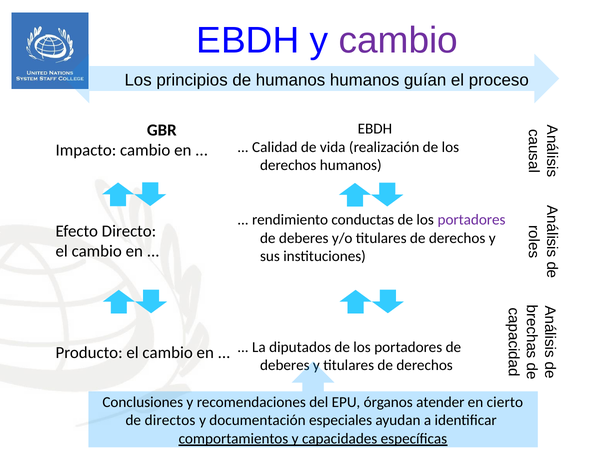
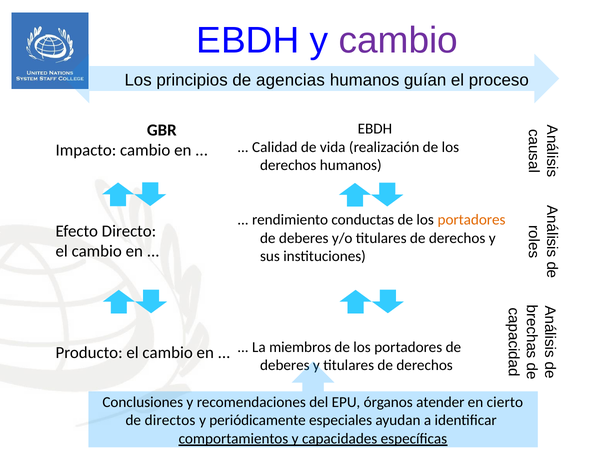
de humanos: humanos -> agencias
portadores at (472, 220) colour: purple -> orange
diputados: diputados -> miembros
documentación: documentación -> periódicamente
